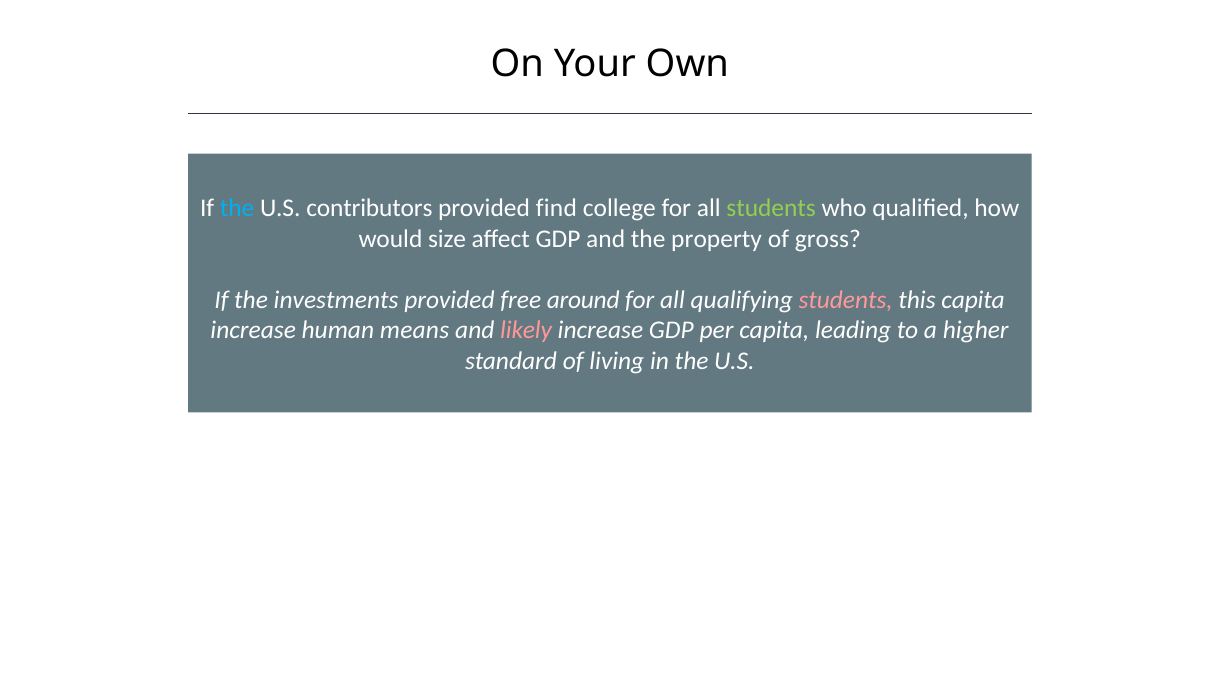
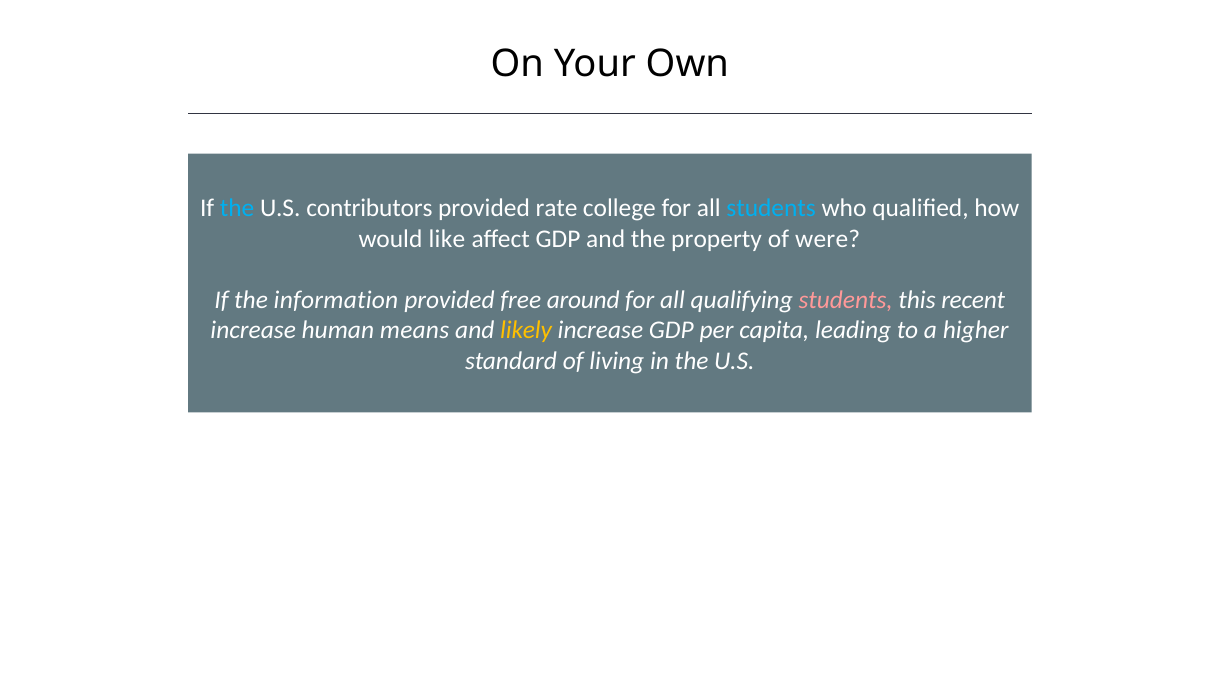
find: find -> rate
students at (771, 209) colour: light green -> light blue
size: size -> like
gross: gross -> were
investments: investments -> information
this capita: capita -> recent
likely colour: pink -> yellow
